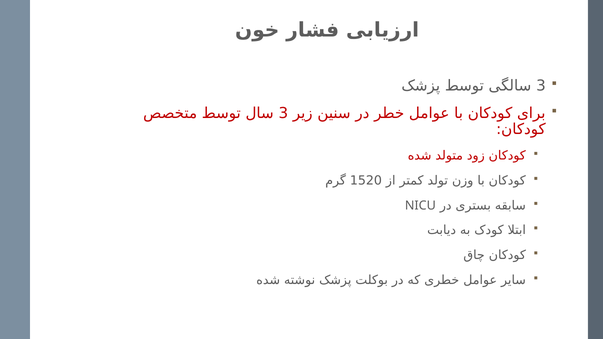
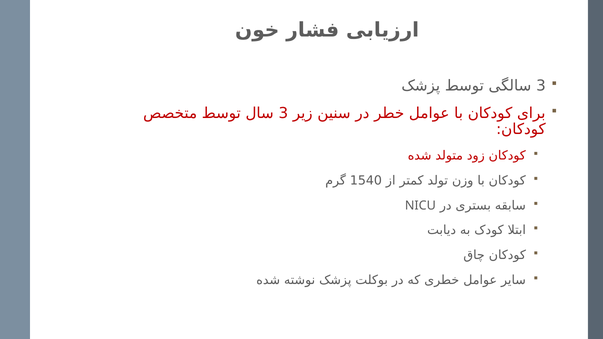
1520: 1520 -> 1540
